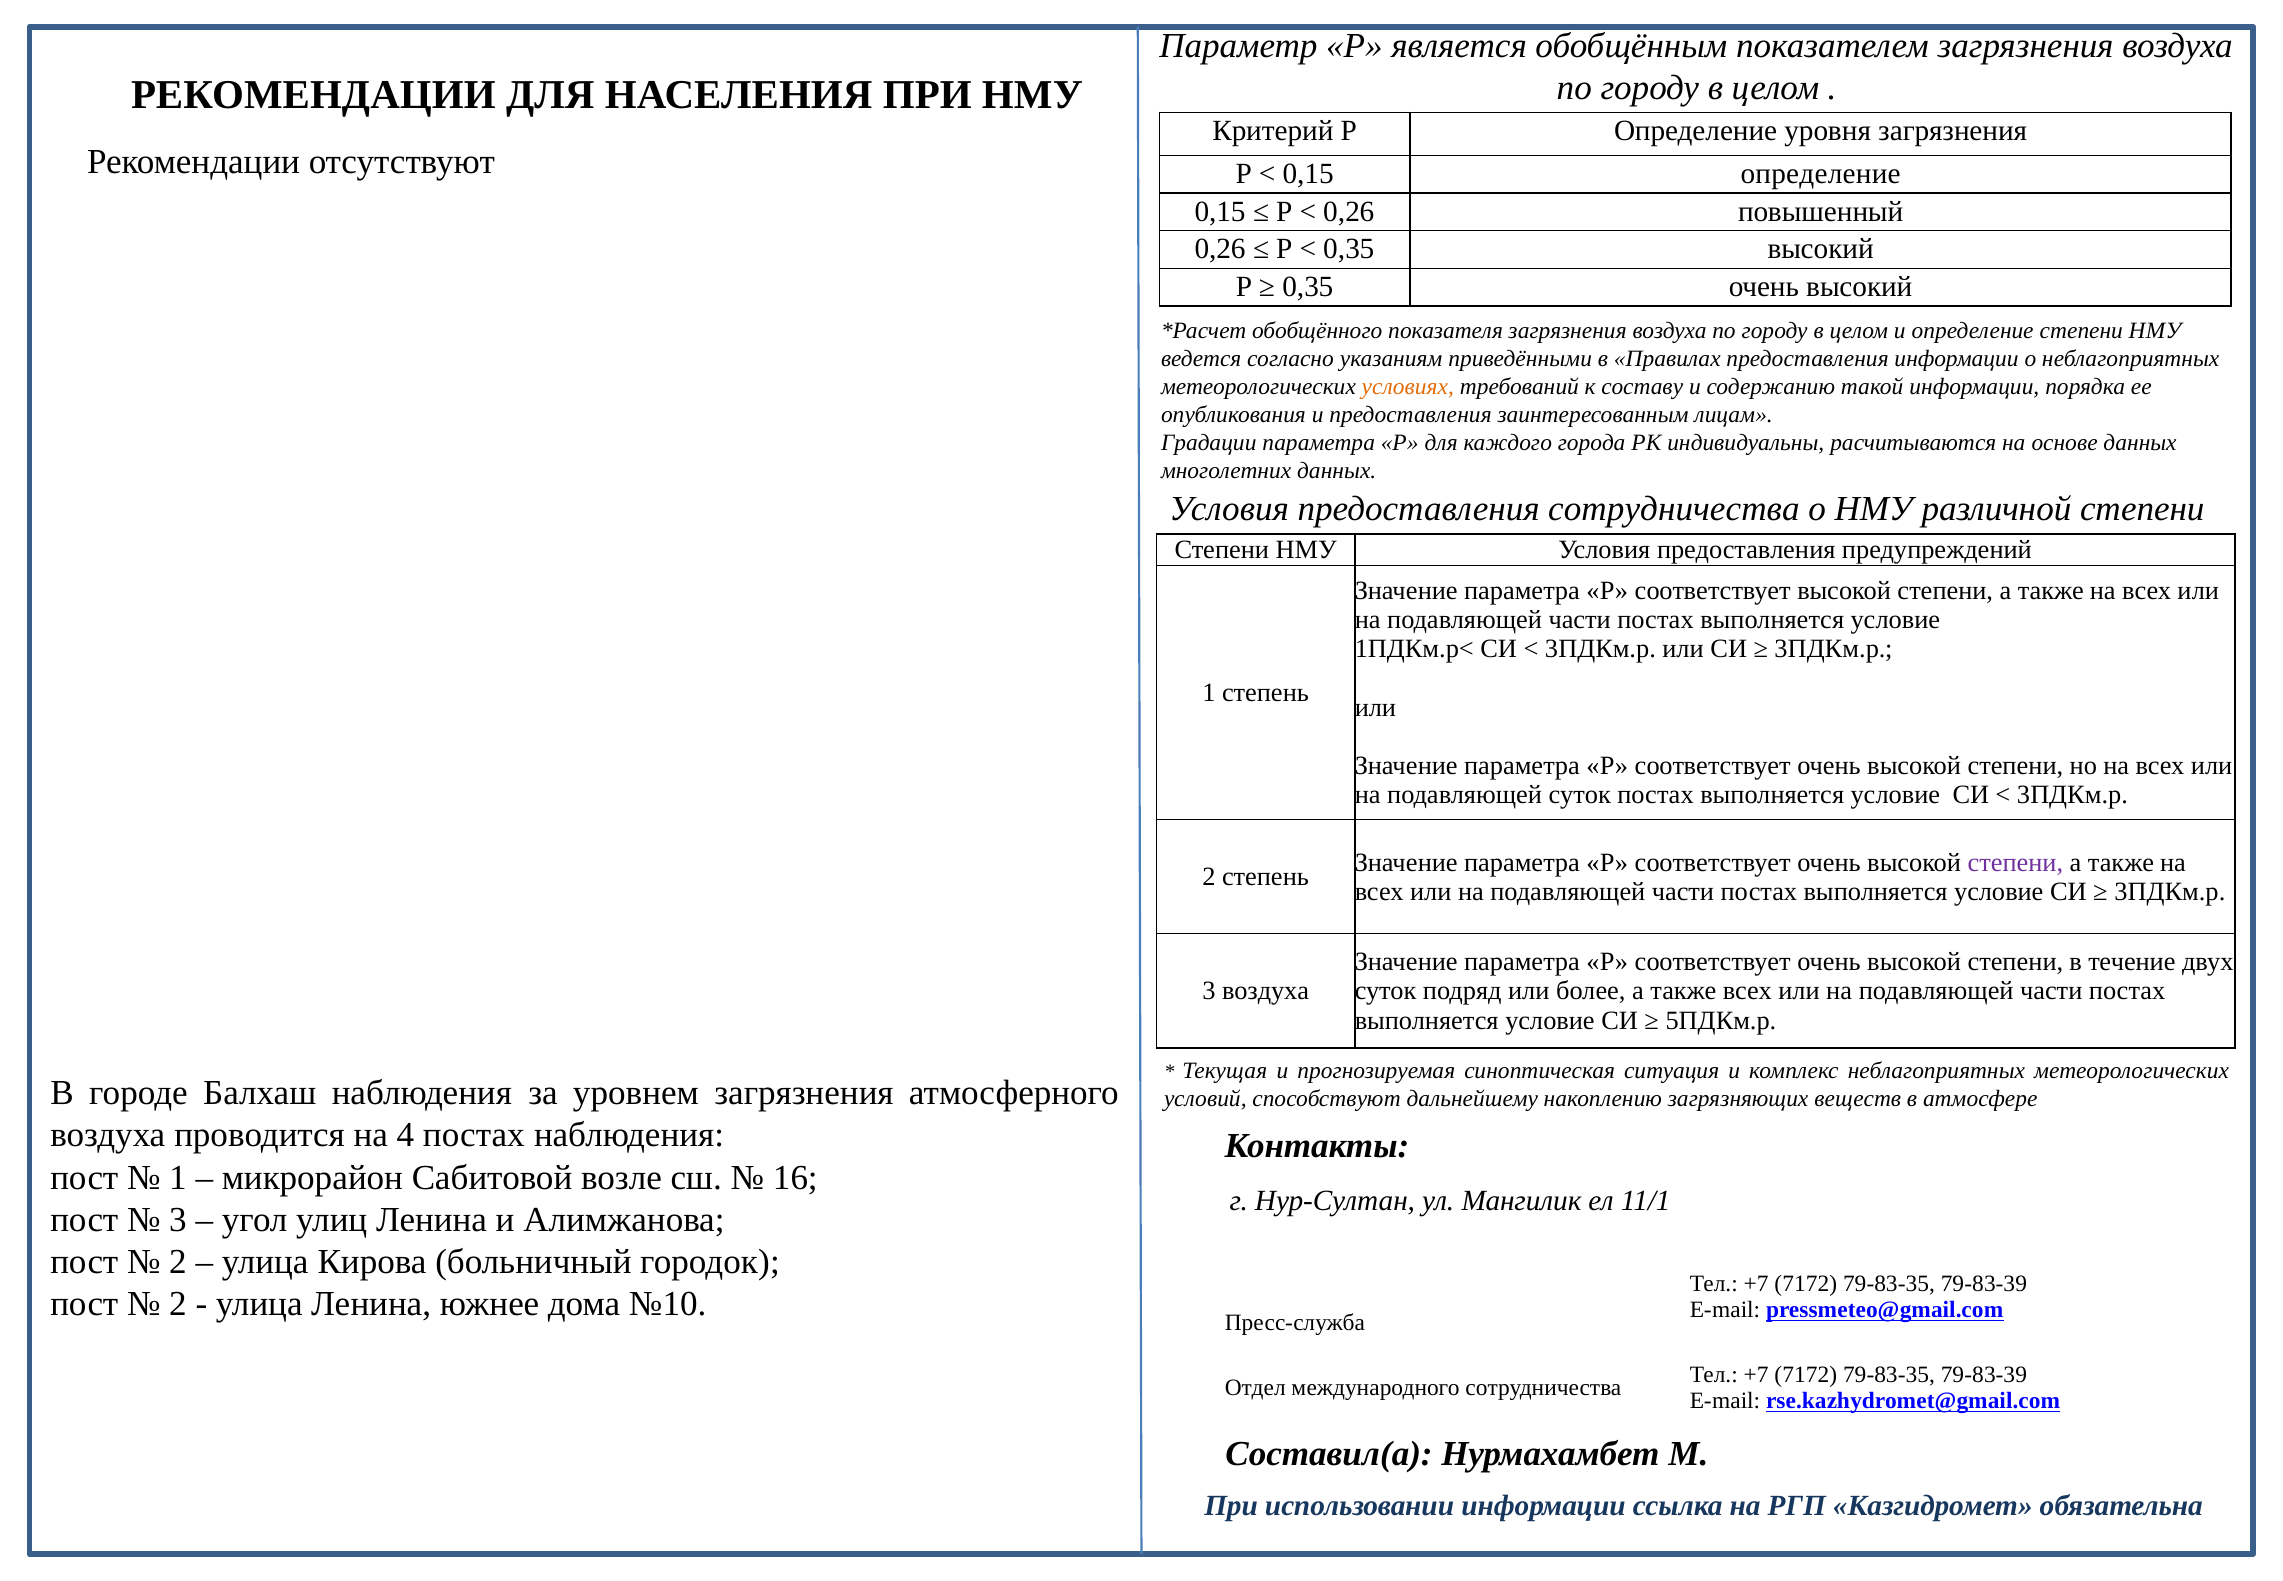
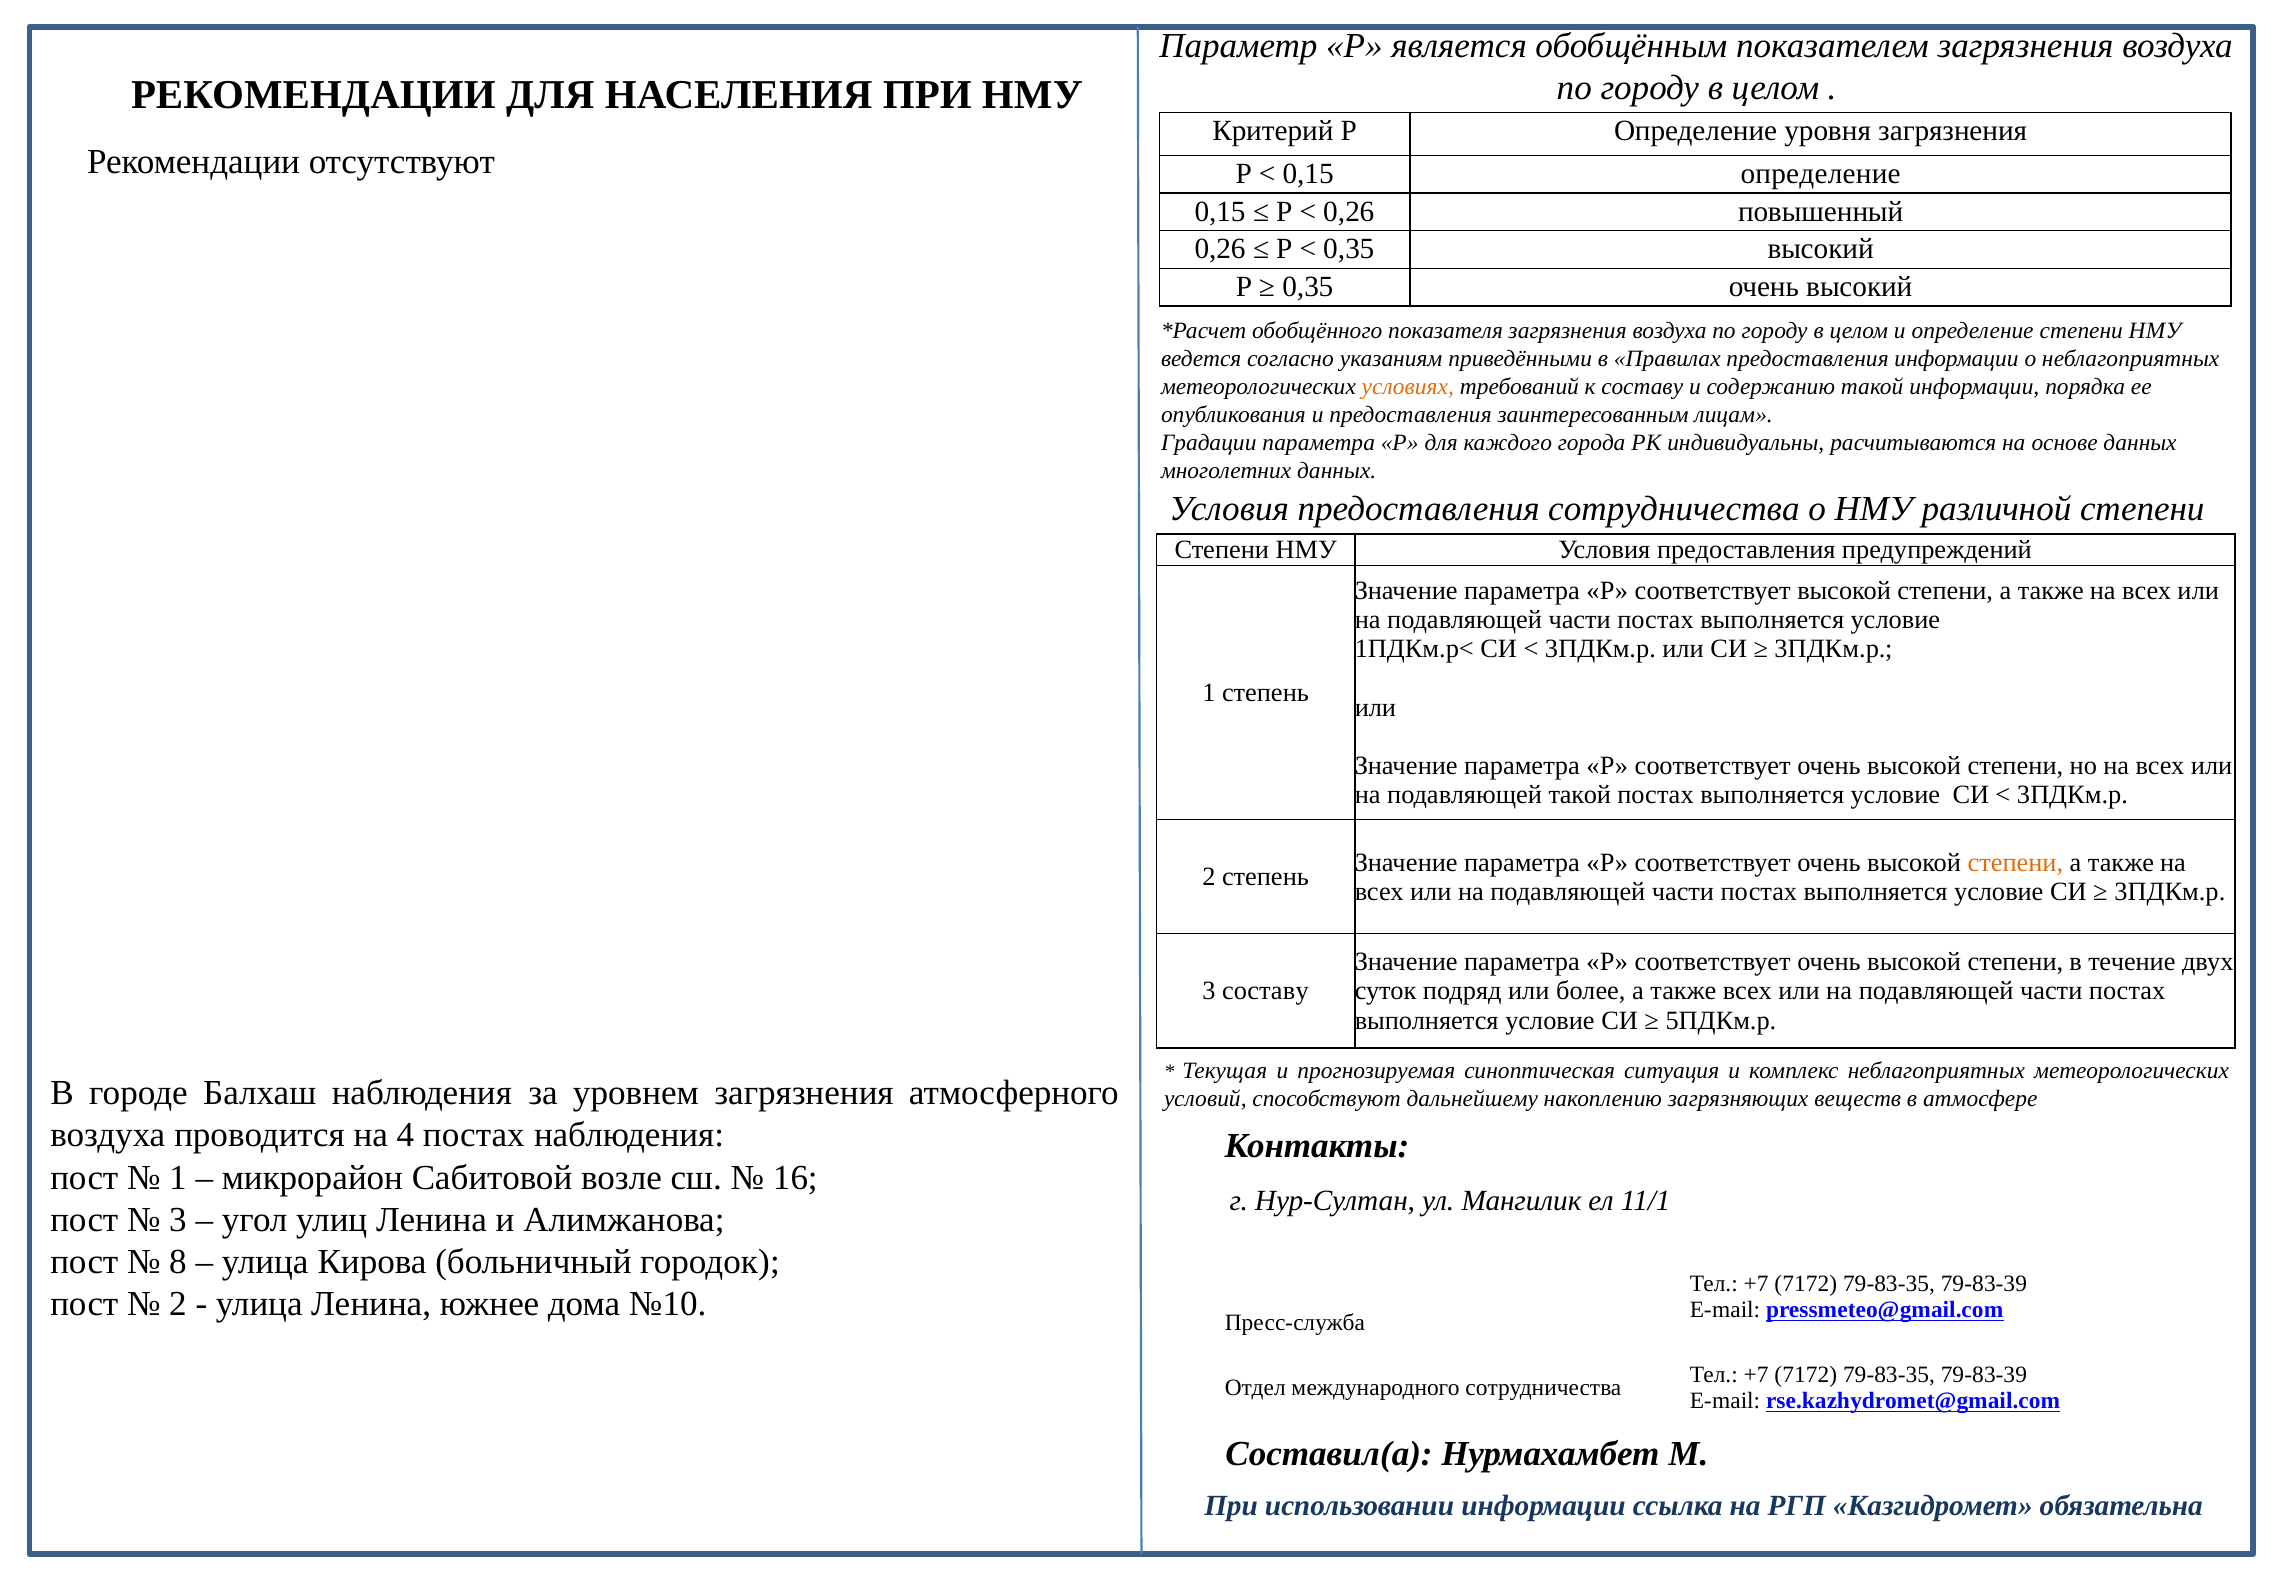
подавляющей суток: суток -> такой
степени at (2015, 862) colour: purple -> orange
3 воздуха: воздуха -> составу
2 at (178, 1261): 2 -> 8
